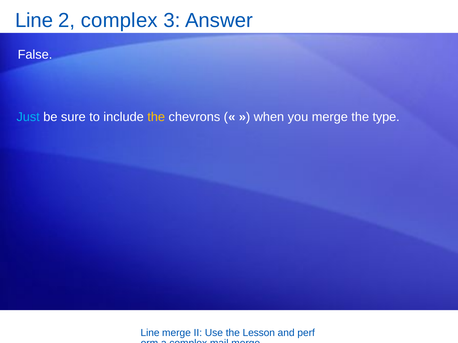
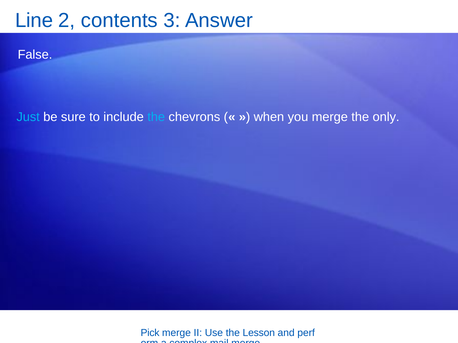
2 complex: complex -> contents
the at (156, 117) colour: yellow -> light blue
type: type -> only
Line at (150, 333): Line -> Pick
